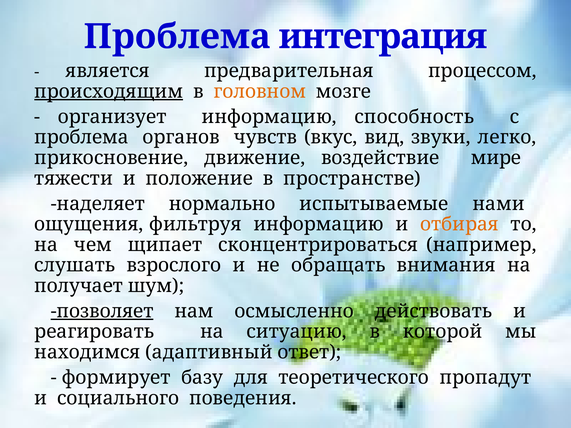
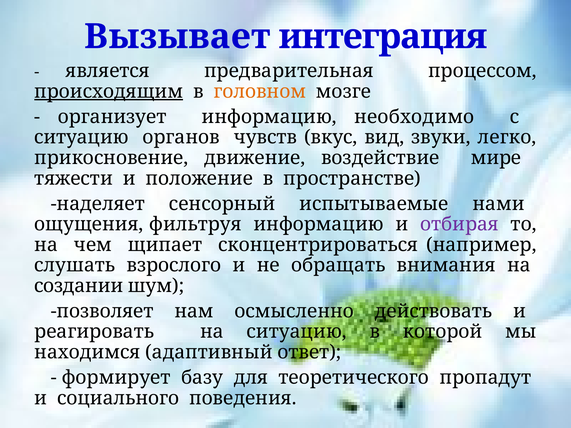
Проблема at (177, 37): Проблема -> Вызывает
способность: способность -> необходимо
проблема at (81, 137): проблема -> ситуацию
нормально: нормально -> сенсорный
отбирая colour: orange -> purple
получает: получает -> создании
позволяет underline: present -> none
